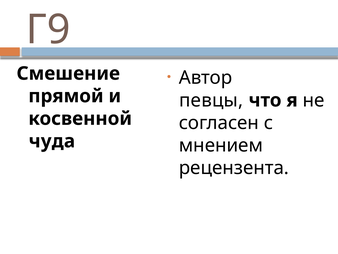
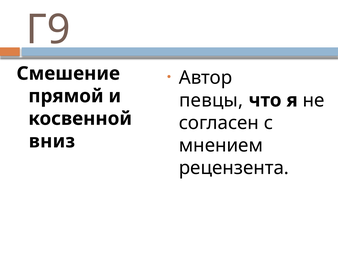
чуда: чуда -> вниз
